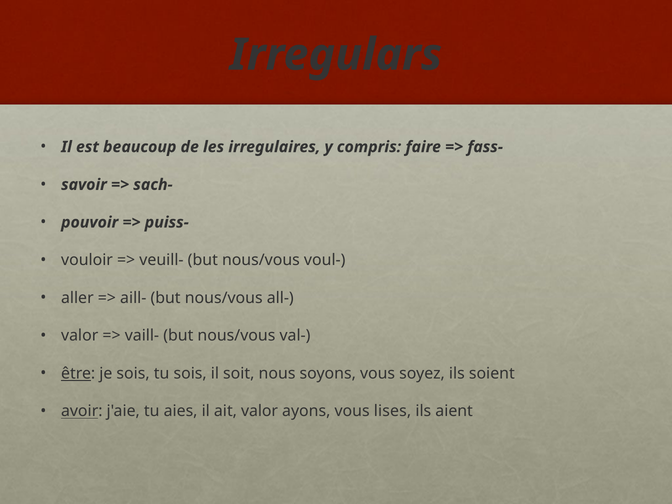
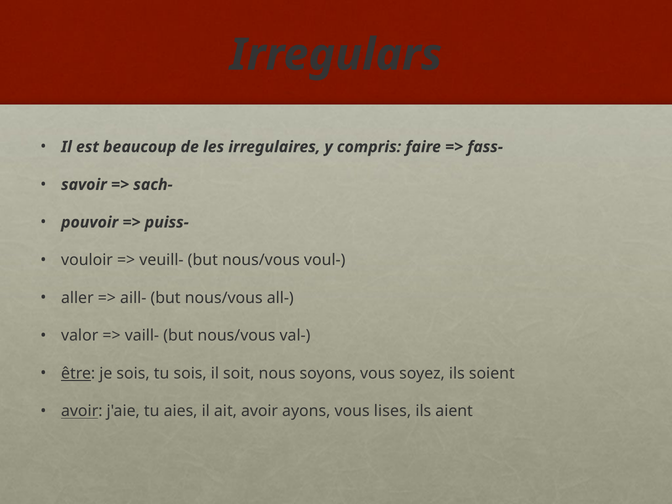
ait valor: valor -> avoir
